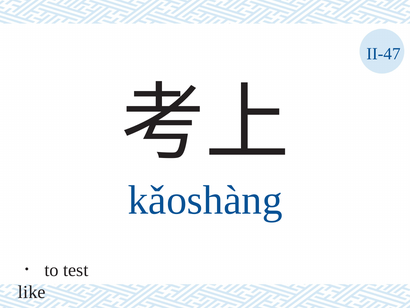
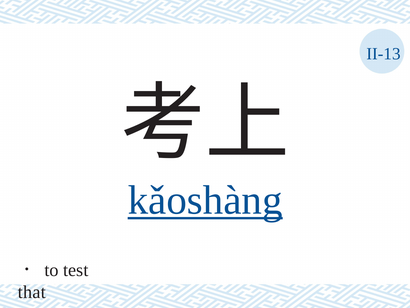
II-47: II-47 -> II-13
kǎoshàng underline: none -> present
like: like -> that
